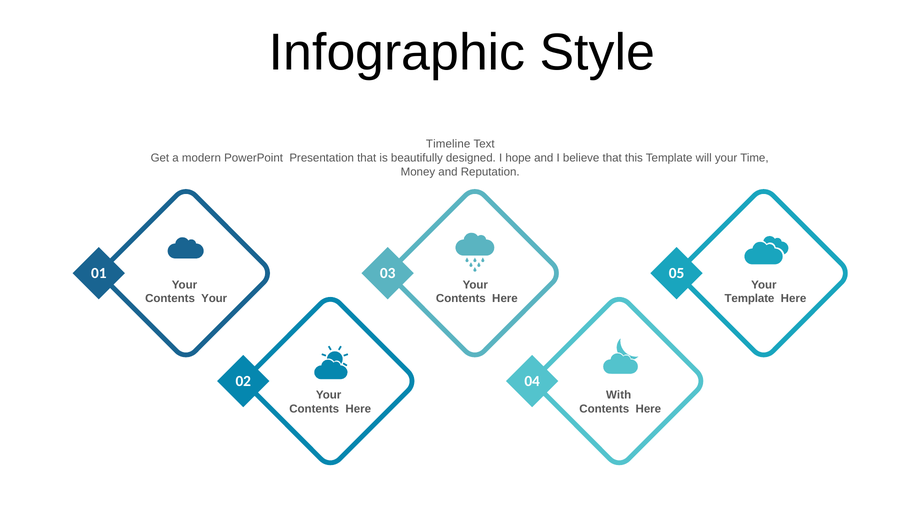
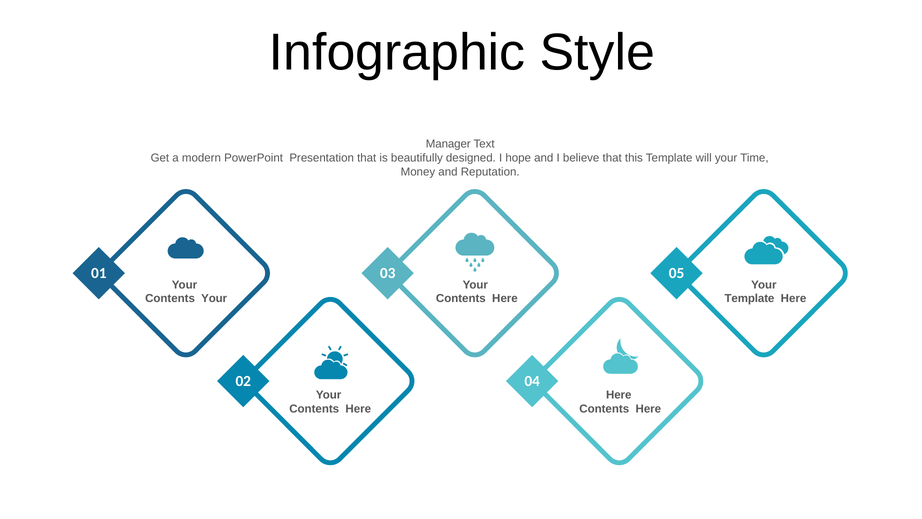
Timeline: Timeline -> Manager
With at (619, 395): With -> Here
